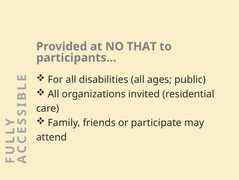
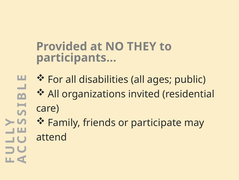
THAT: THAT -> THEY
